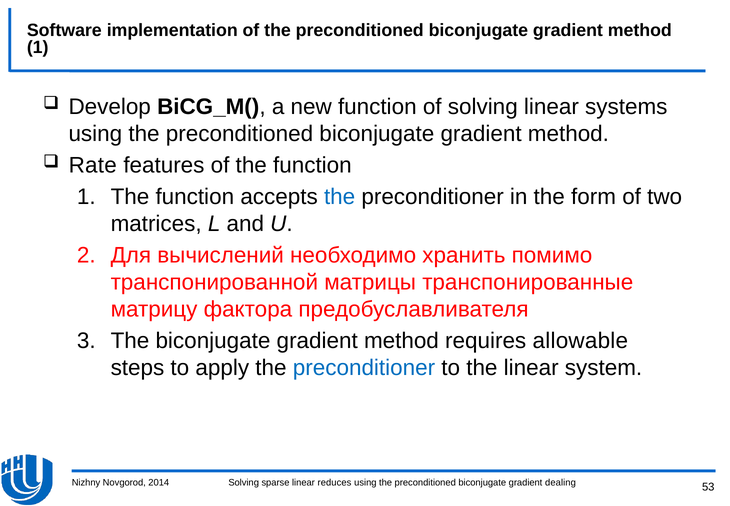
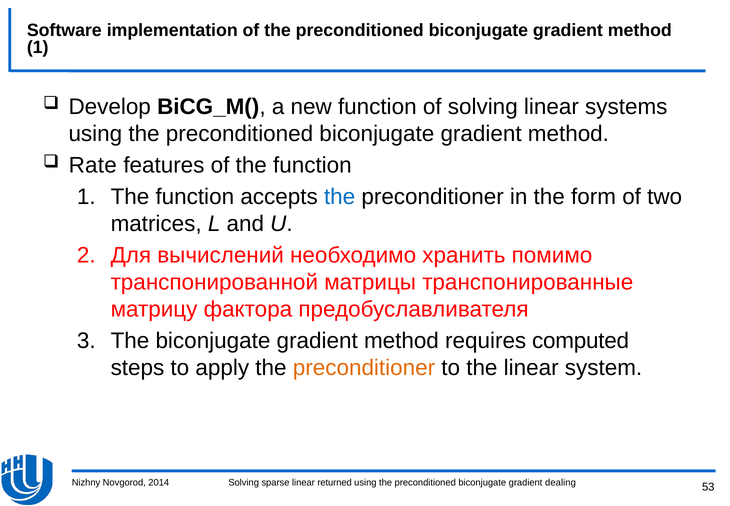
allowable: allowable -> computed
preconditioner at (364, 367) colour: blue -> orange
reduces: reduces -> returned
